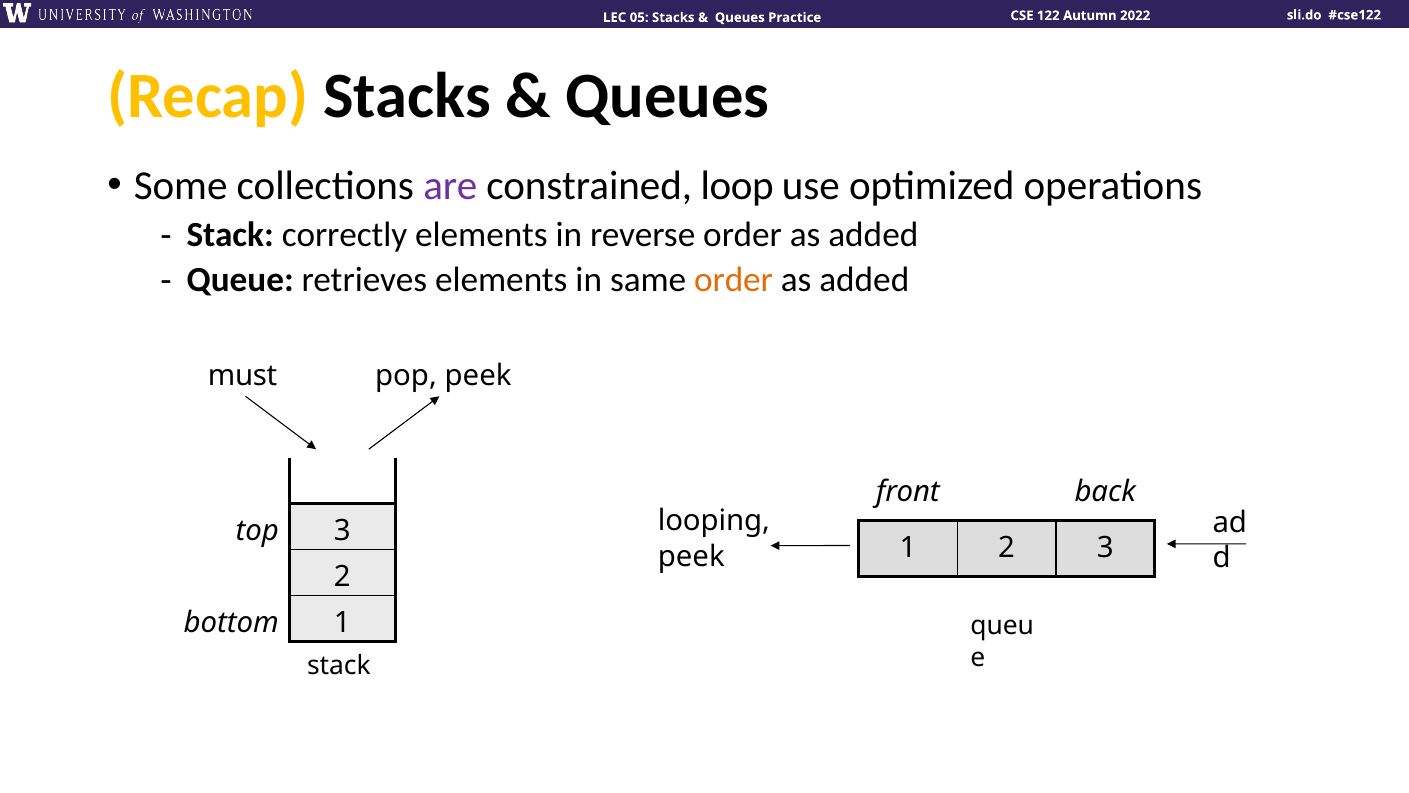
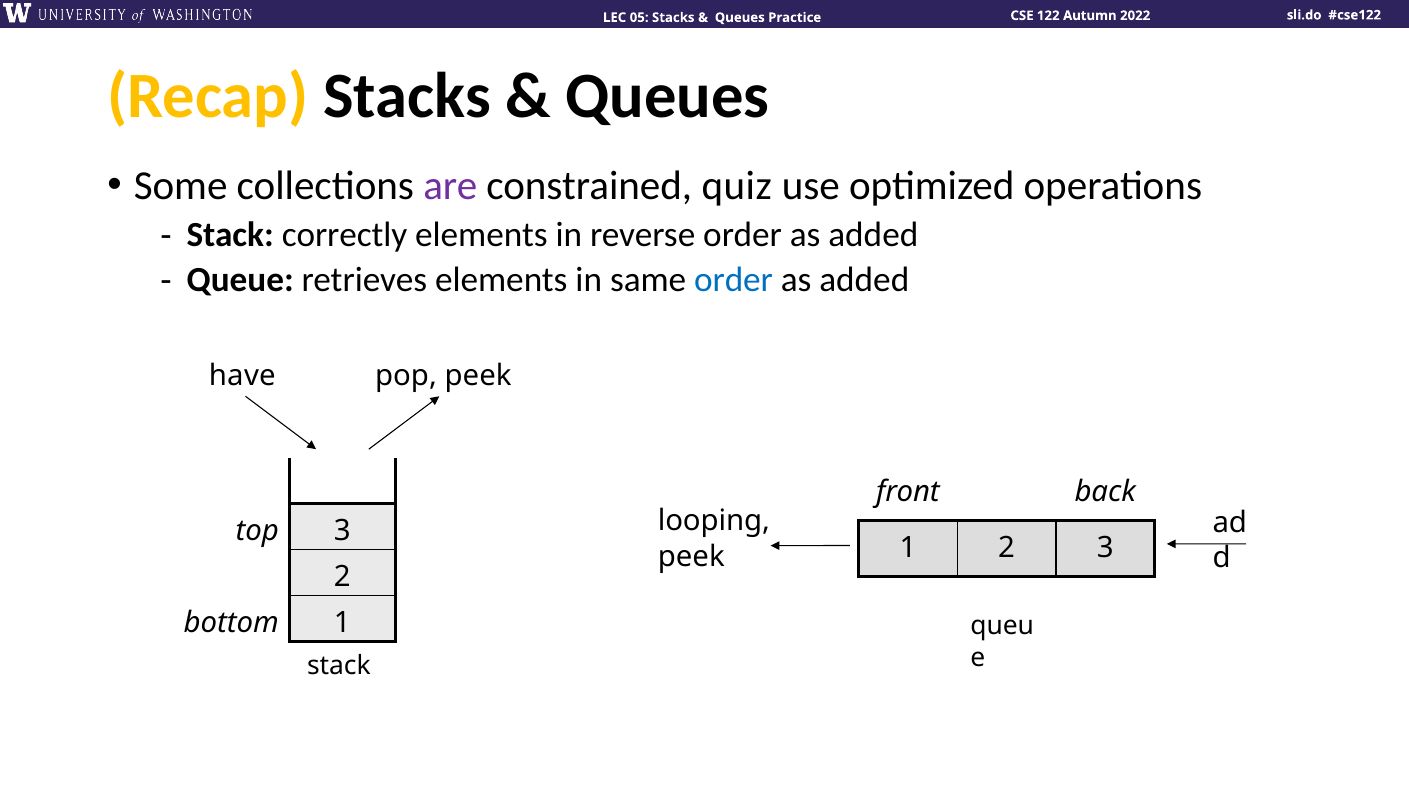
loop: loop -> quiz
order at (734, 280) colour: orange -> blue
must: must -> have
